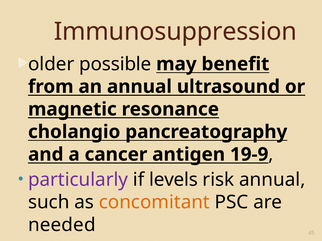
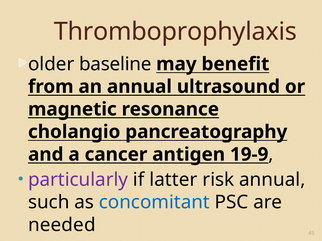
Immunosuppression: Immunosuppression -> Thromboprophylaxis
possible: possible -> baseline
levels: levels -> latter
concomitant colour: orange -> blue
